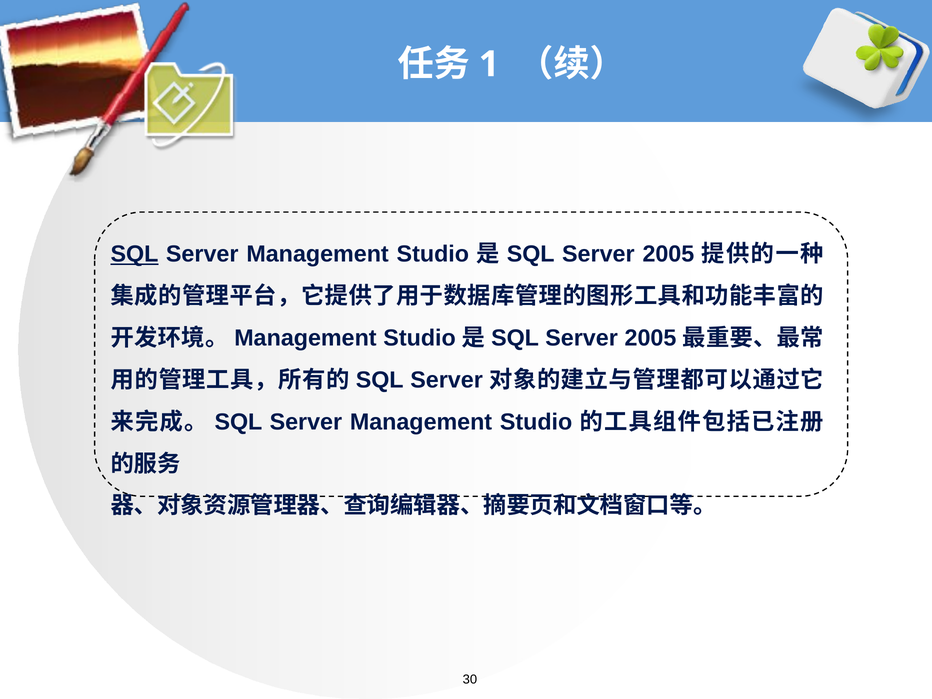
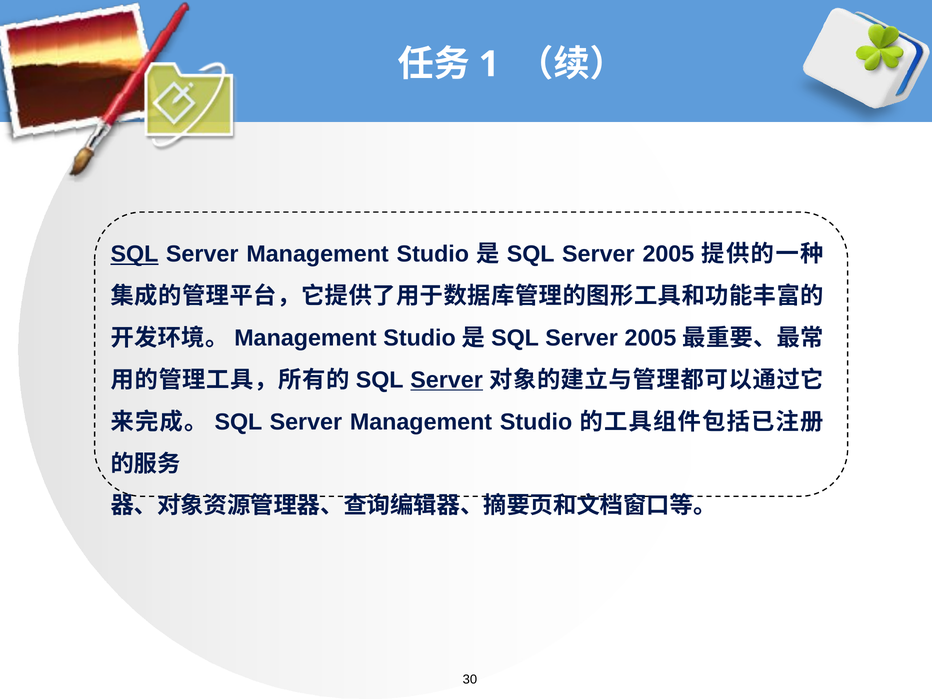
Server at (447, 380) underline: none -> present
